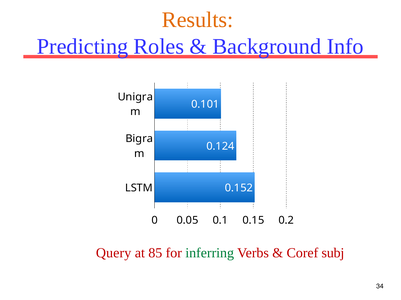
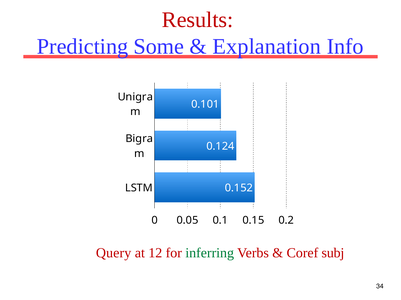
Results colour: orange -> red
Roles: Roles -> Some
Background: Background -> Explanation
85: 85 -> 12
